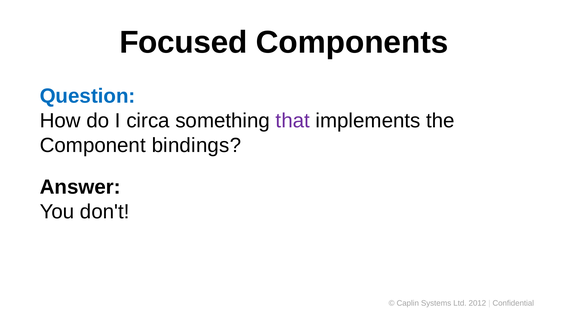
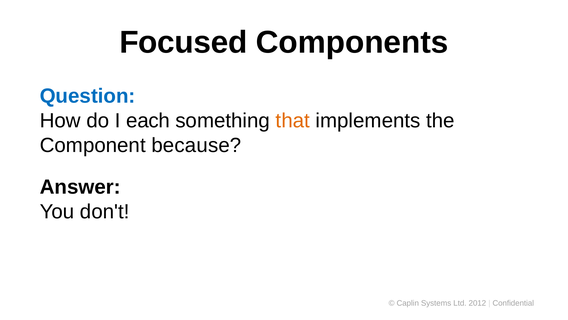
circa: circa -> each
that colour: purple -> orange
bindings: bindings -> because
